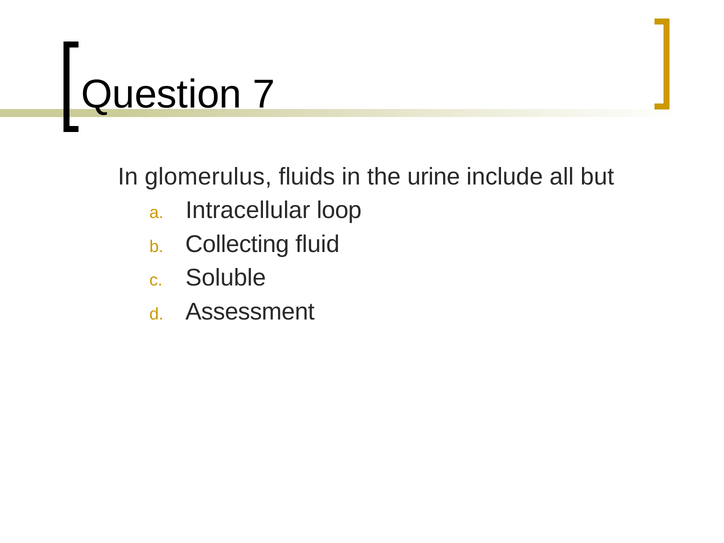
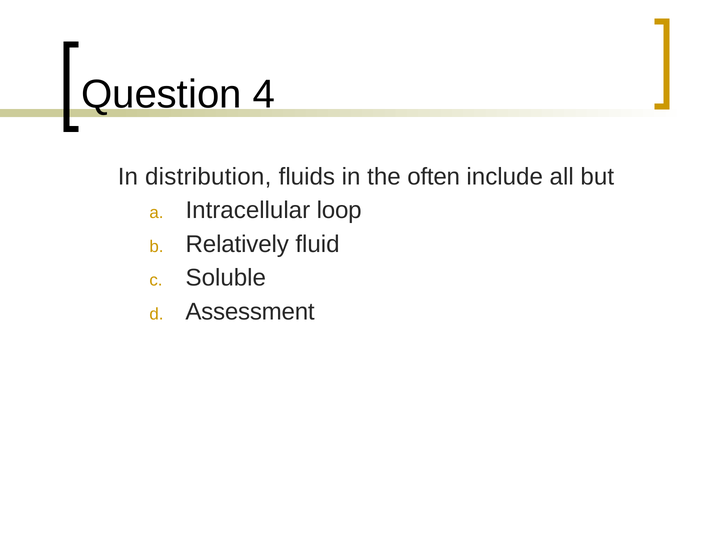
7: 7 -> 4
glomerulus: glomerulus -> distribution
urine: urine -> often
Collecting: Collecting -> Relatively
